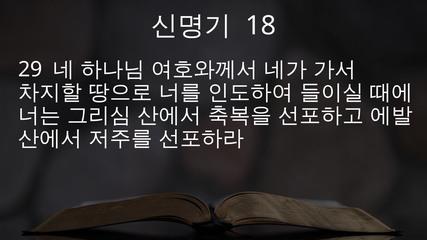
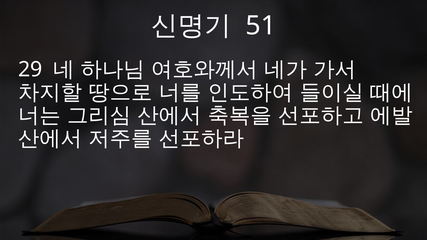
18: 18 -> 51
